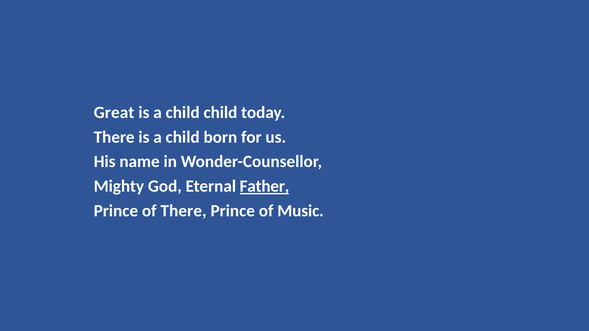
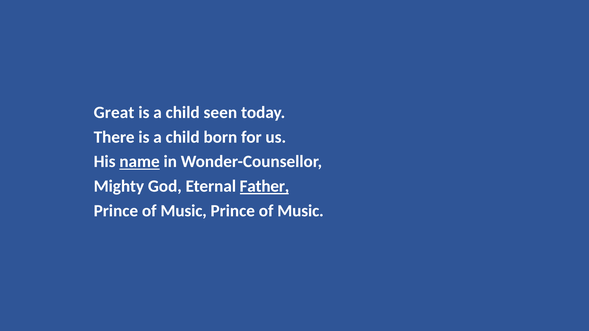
child child: child -> seen
name underline: none -> present
There at (183, 211): There -> Music
